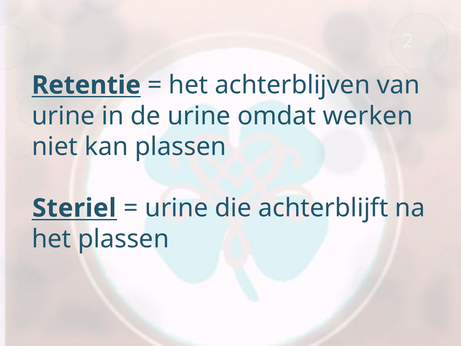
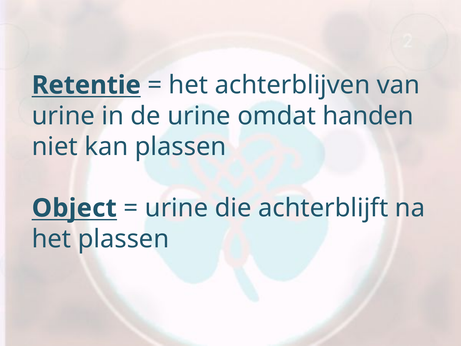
werken: werken -> handen
Steriel: Steriel -> Object
